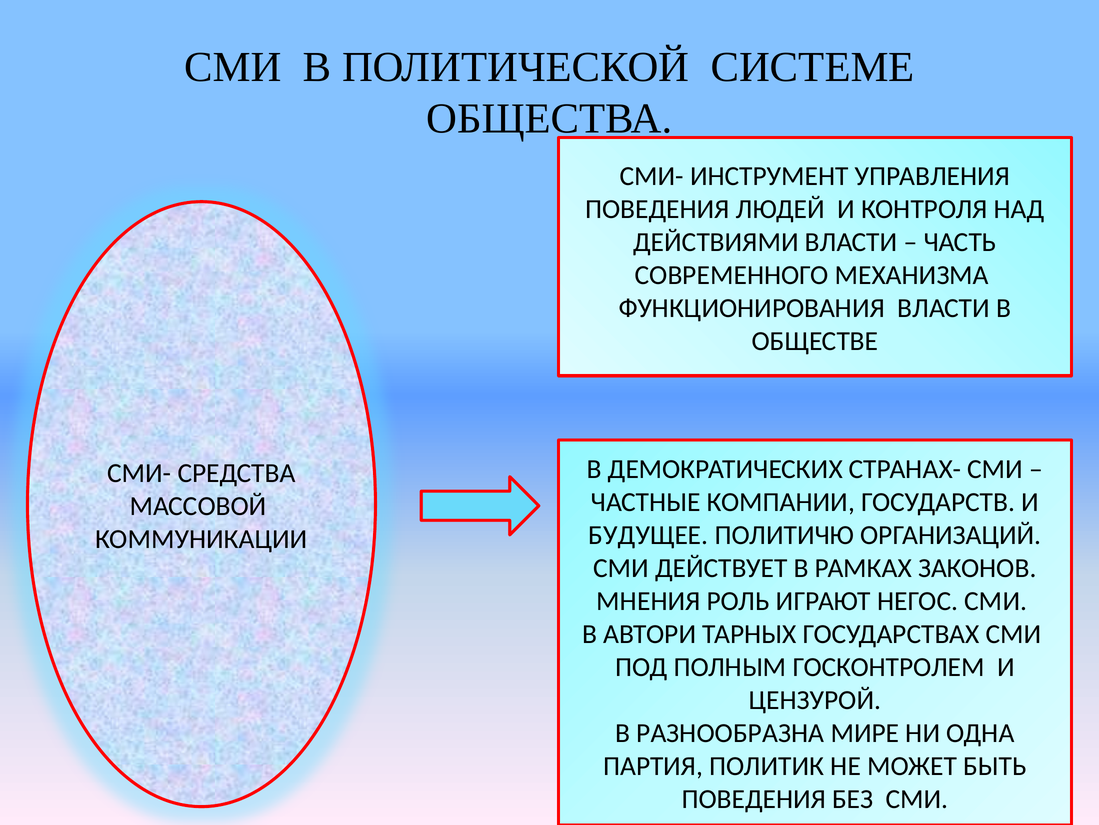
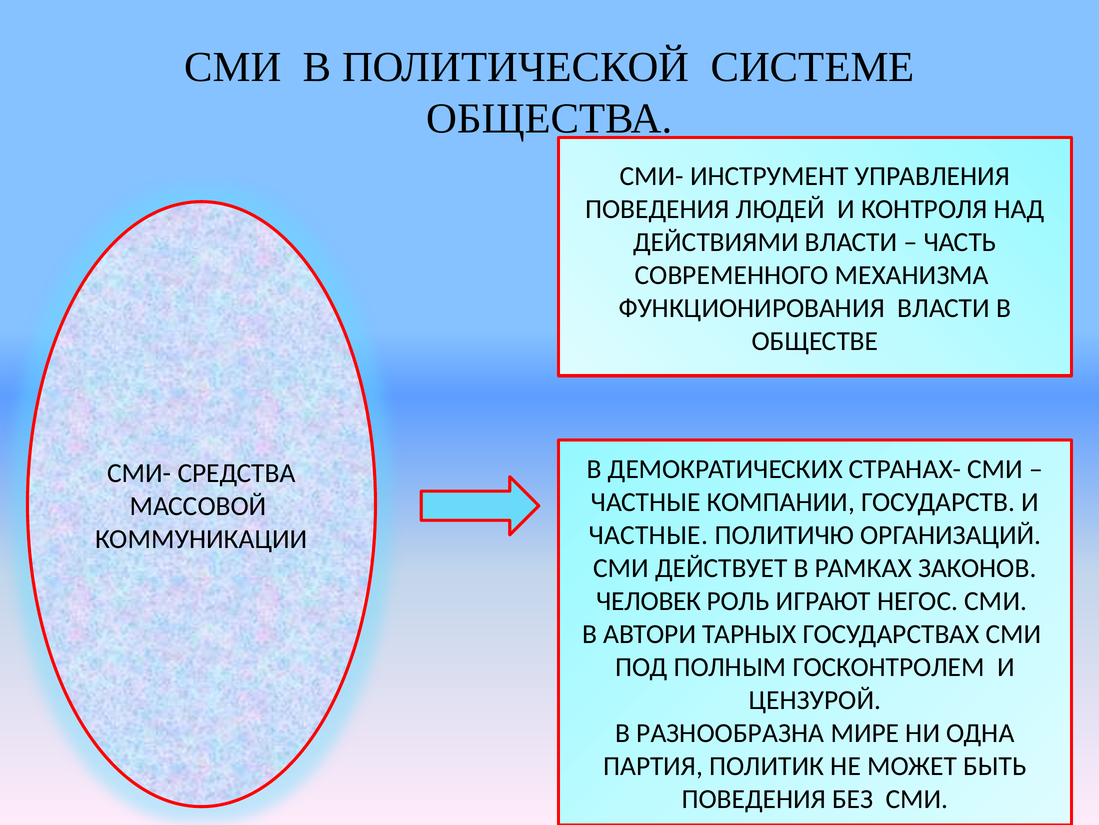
БУДУЩЕЕ at (648, 535): БУДУЩЕЕ -> ЧАСТНЫЕ
МНЕНИЯ: МНЕНИЯ -> ЧЕЛОВЕК
